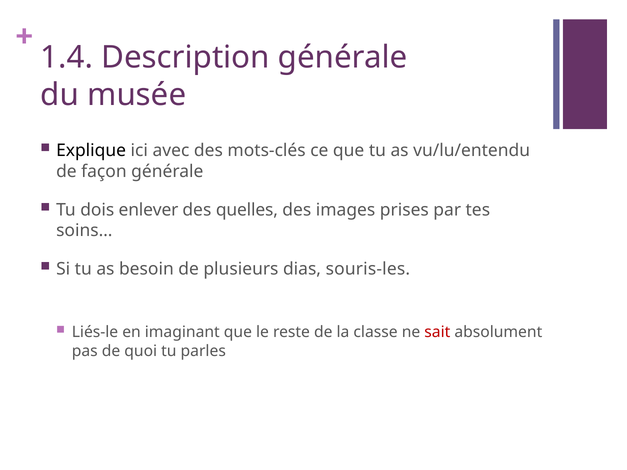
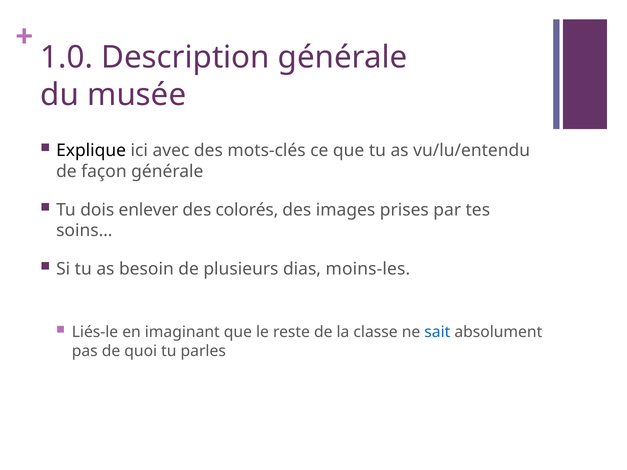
1.4: 1.4 -> 1.0
quelles: quelles -> colorés
souris-les: souris-les -> moins-les
sait colour: red -> blue
